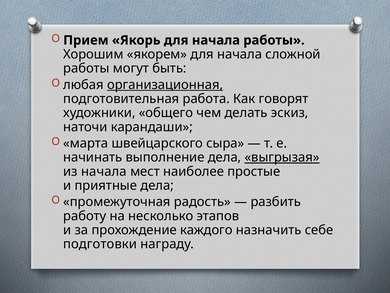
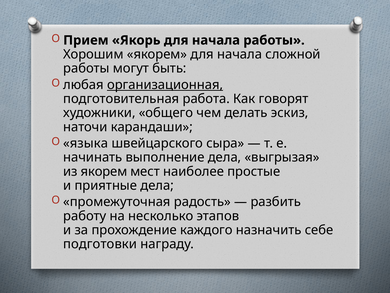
марта: марта -> языка
выгрызая underline: present -> none
из начала: начала -> якорем
